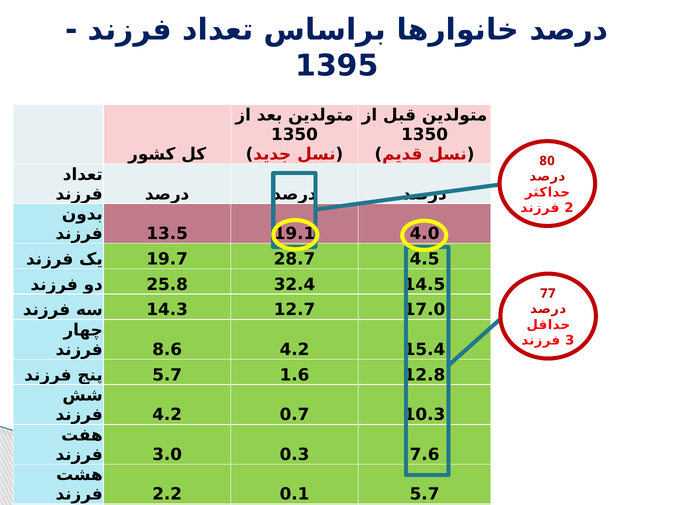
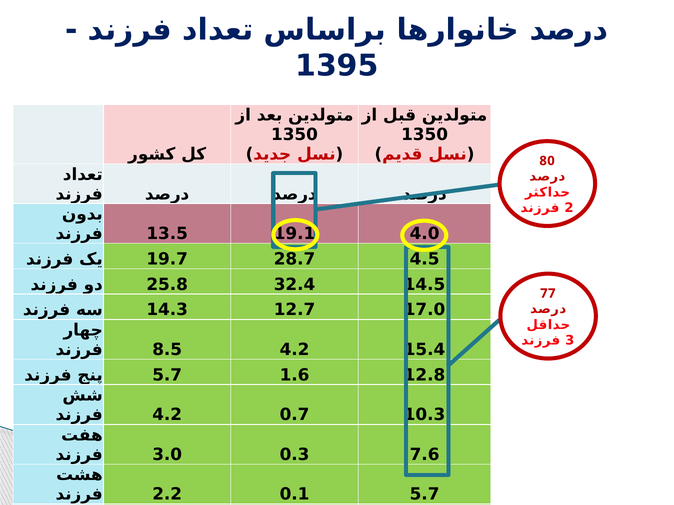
8.6: 8.6 -> 8.5
